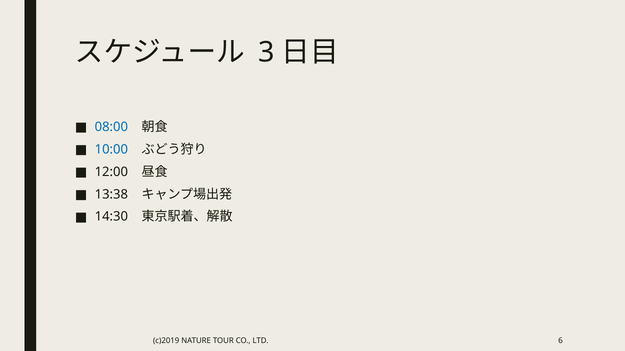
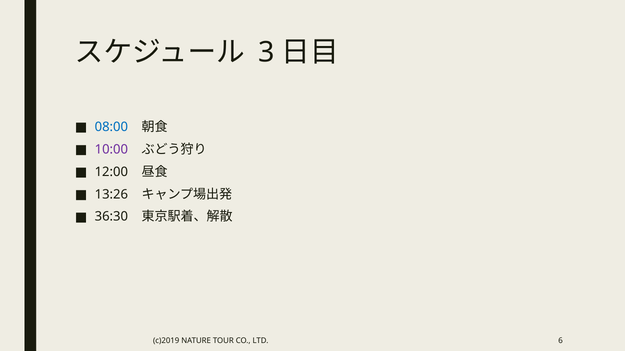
10:00 colour: blue -> purple
13:38: 13:38 -> 13:26
14:30: 14:30 -> 36:30
